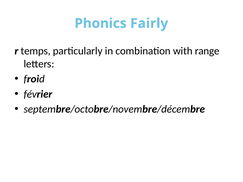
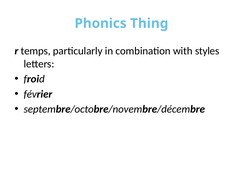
Fairly: Fairly -> Thing
range: range -> styles
